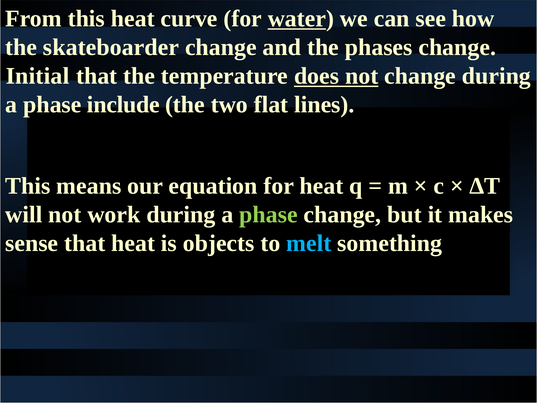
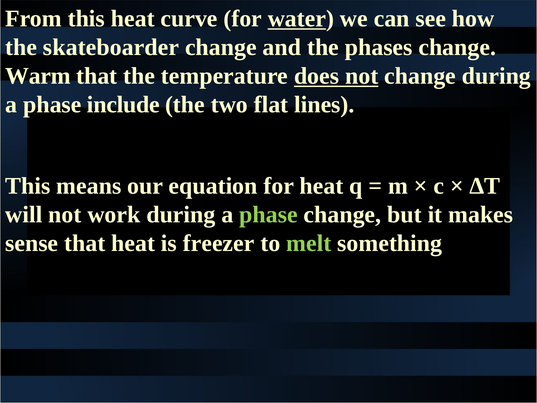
Initial: Initial -> Warm
objects: objects -> freezer
melt colour: light blue -> light green
